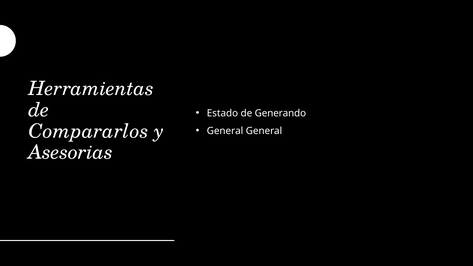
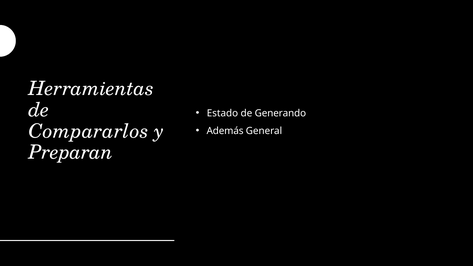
General at (225, 131): General -> Además
Asesorias: Asesorias -> Preparan
